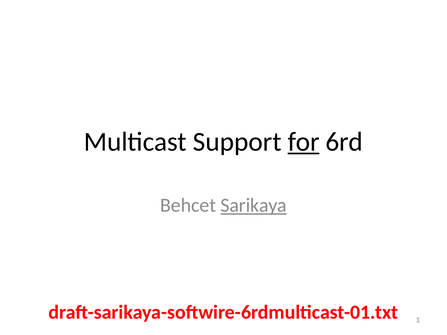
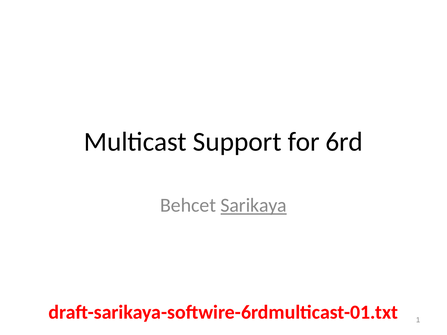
for underline: present -> none
